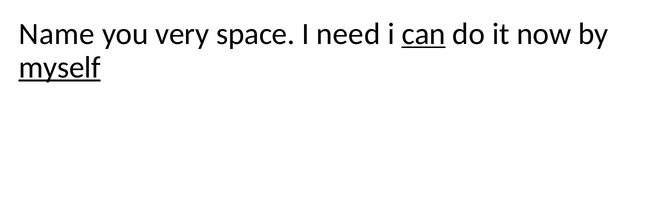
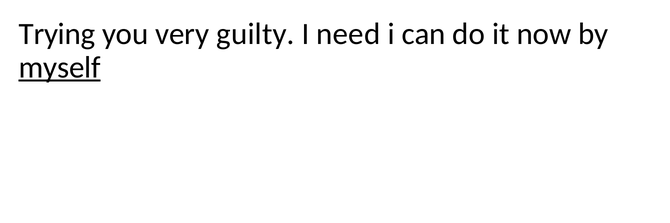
Name: Name -> Trying
space: space -> guilty
can underline: present -> none
